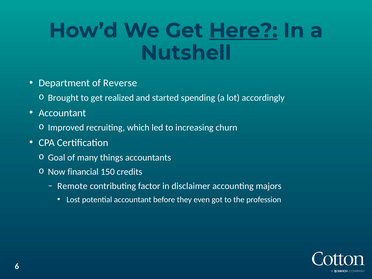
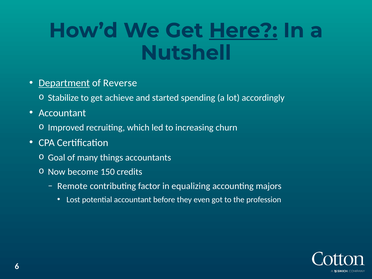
Department underline: none -> present
Brought: Brought -> Stabilize
realized: realized -> achieve
financial: financial -> become
disclaimer: disclaimer -> equalizing
